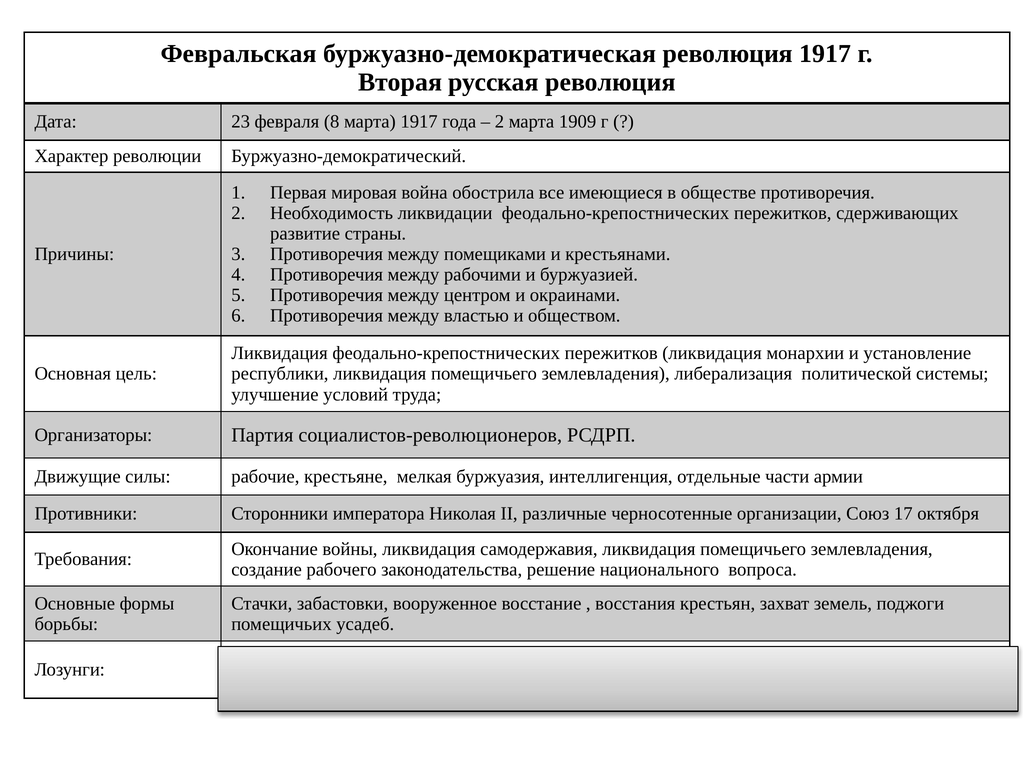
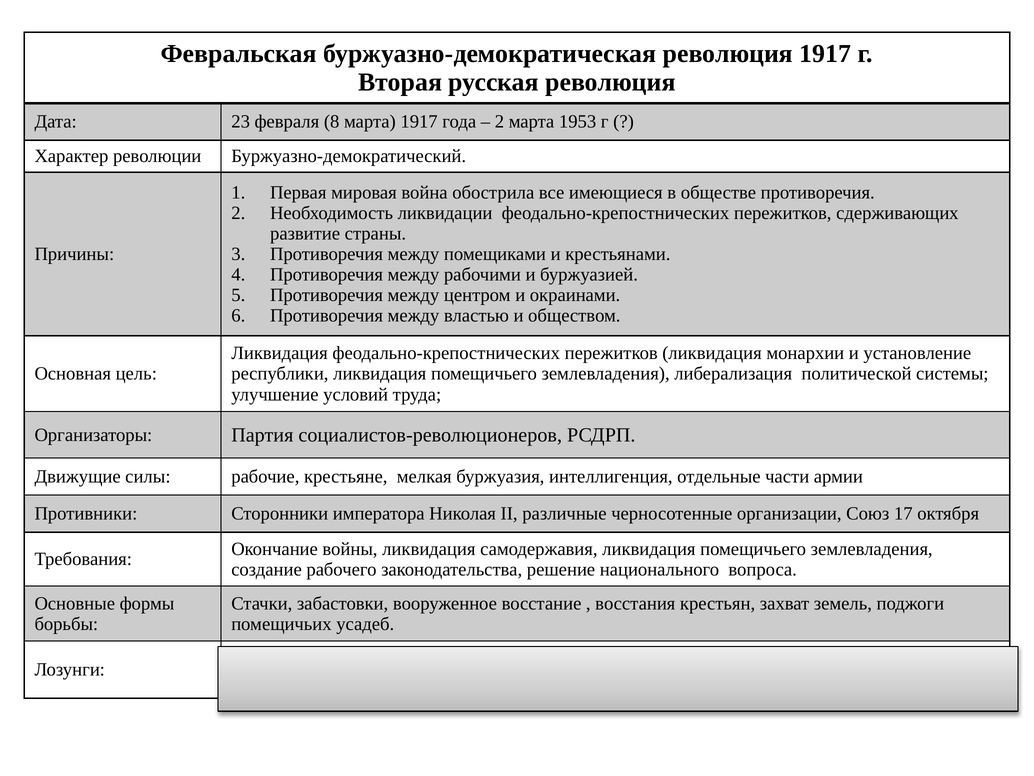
1909: 1909 -> 1953
